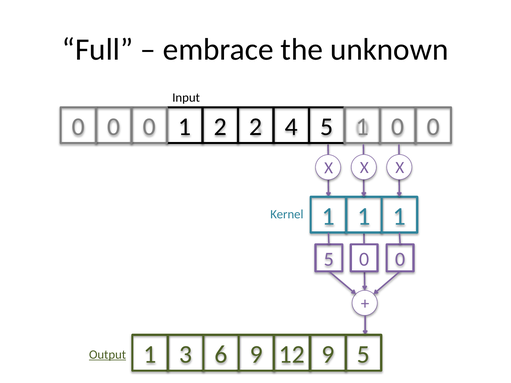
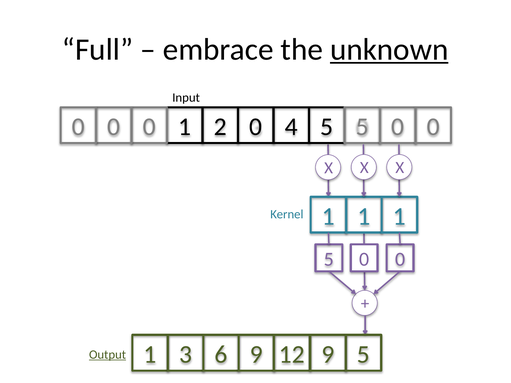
unknown underline: none -> present
2 2: 2 -> 0
1 at (362, 127): 1 -> 5
